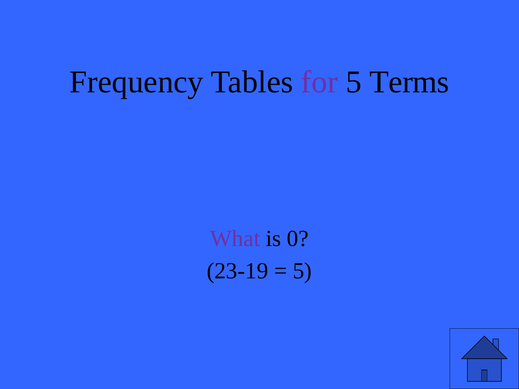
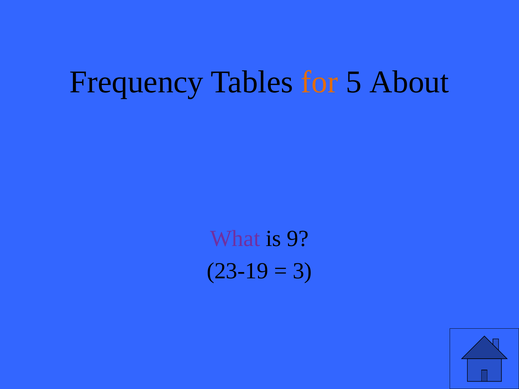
for colour: purple -> orange
Terms: Terms -> About
0: 0 -> 9
5 at (302, 271): 5 -> 3
